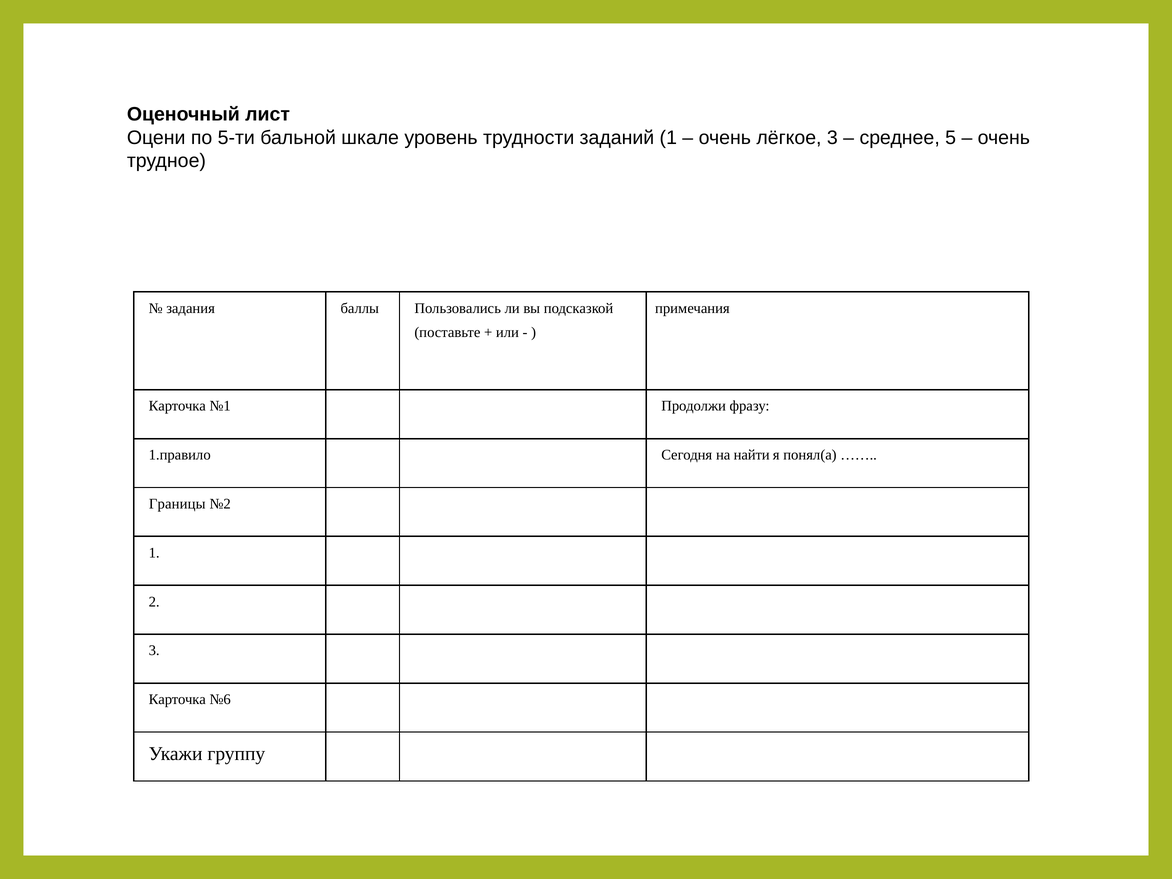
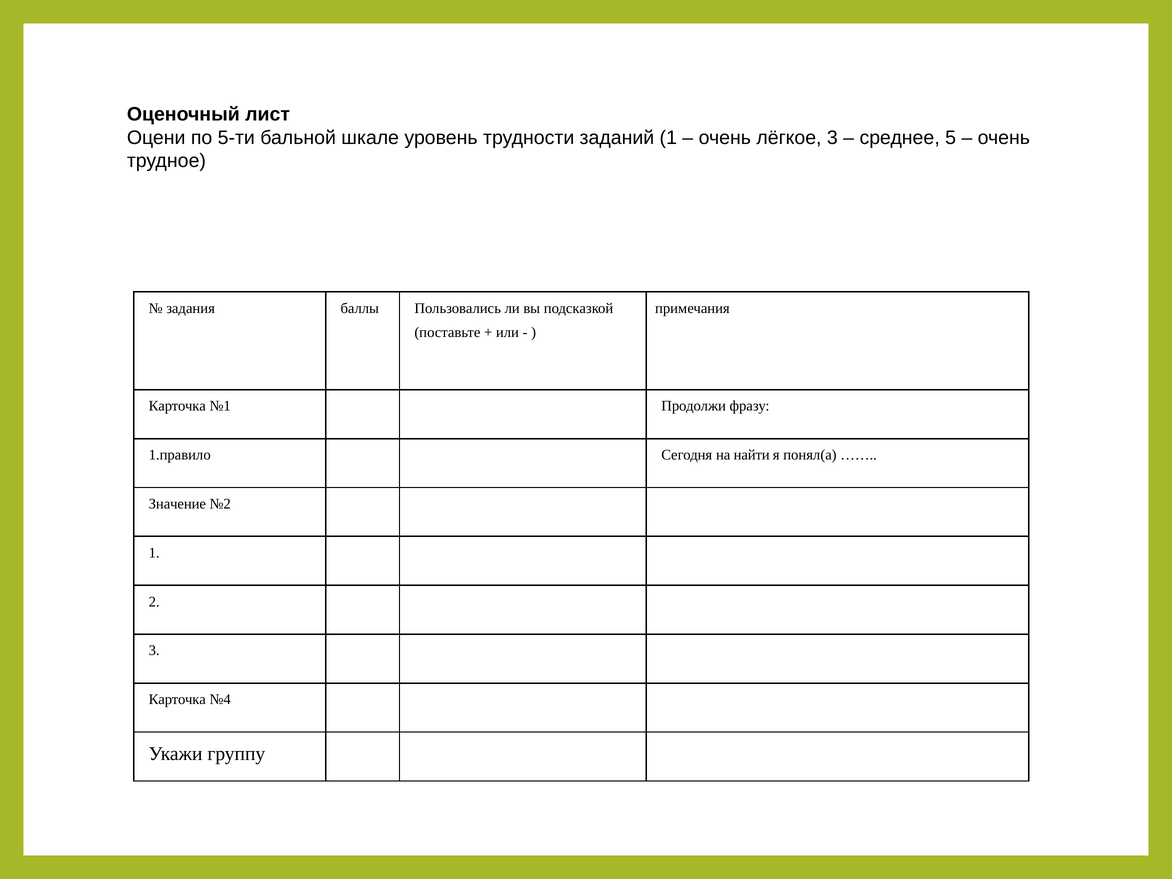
Границы: Границы -> Значение
№6: №6 -> №4
